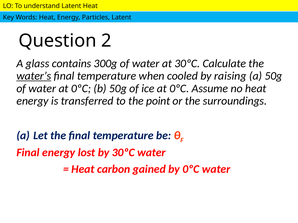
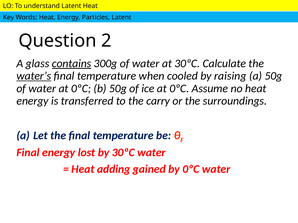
contains underline: none -> present
point: point -> carry
carbon: carbon -> adding
